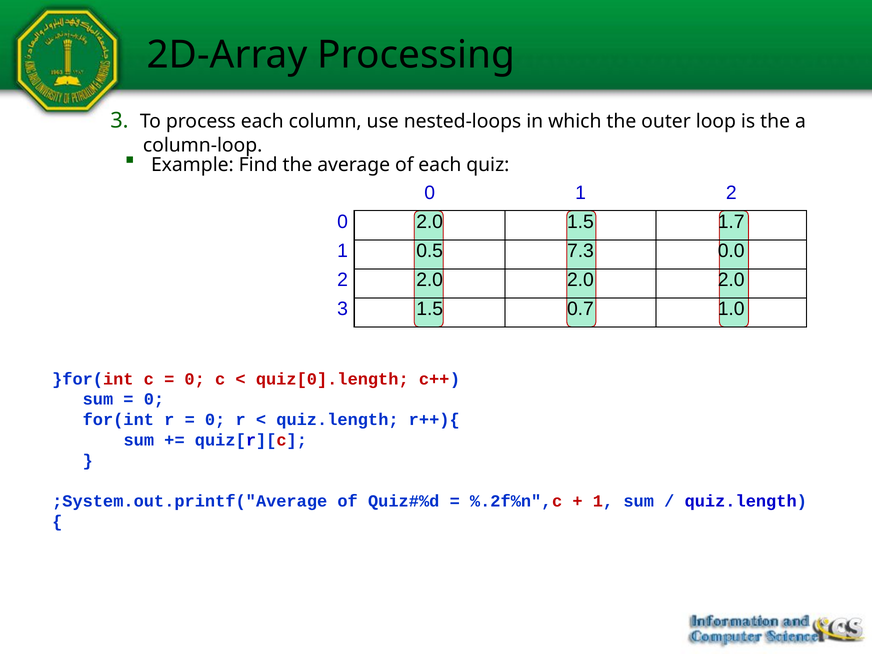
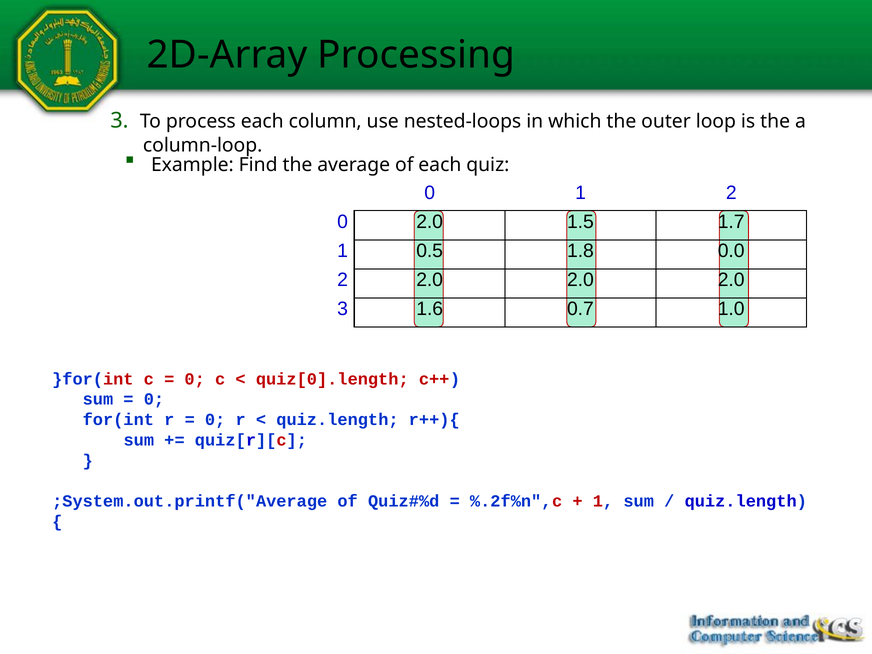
7.3: 7.3 -> 1.8
3 1.5: 1.5 -> 1.6
